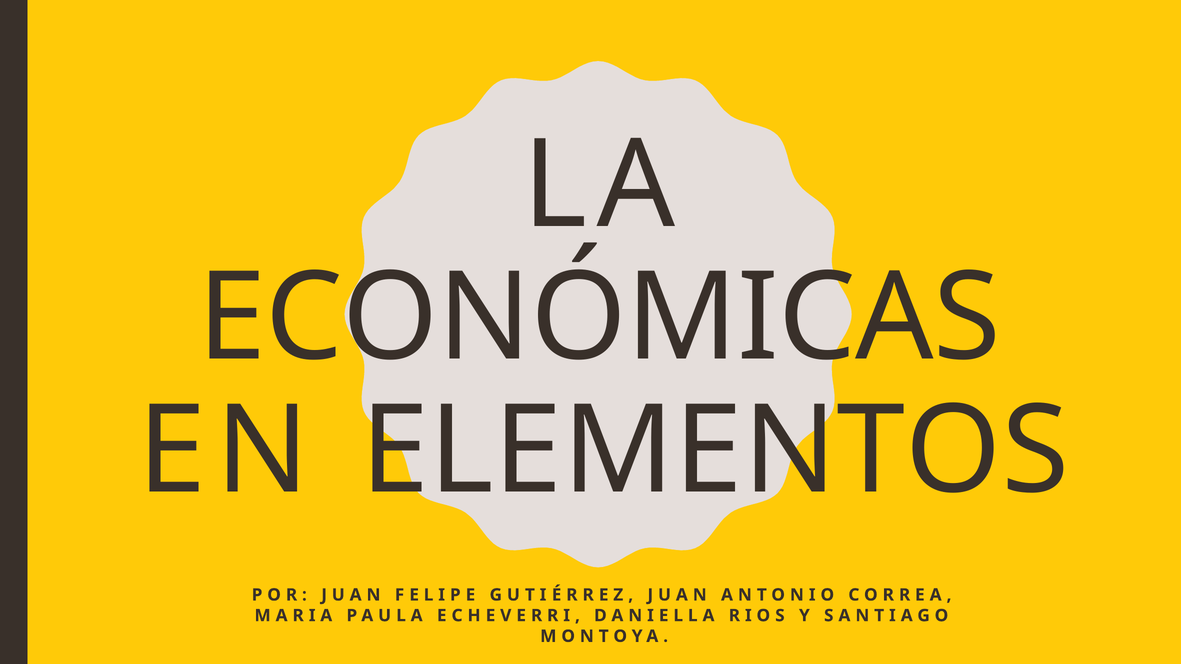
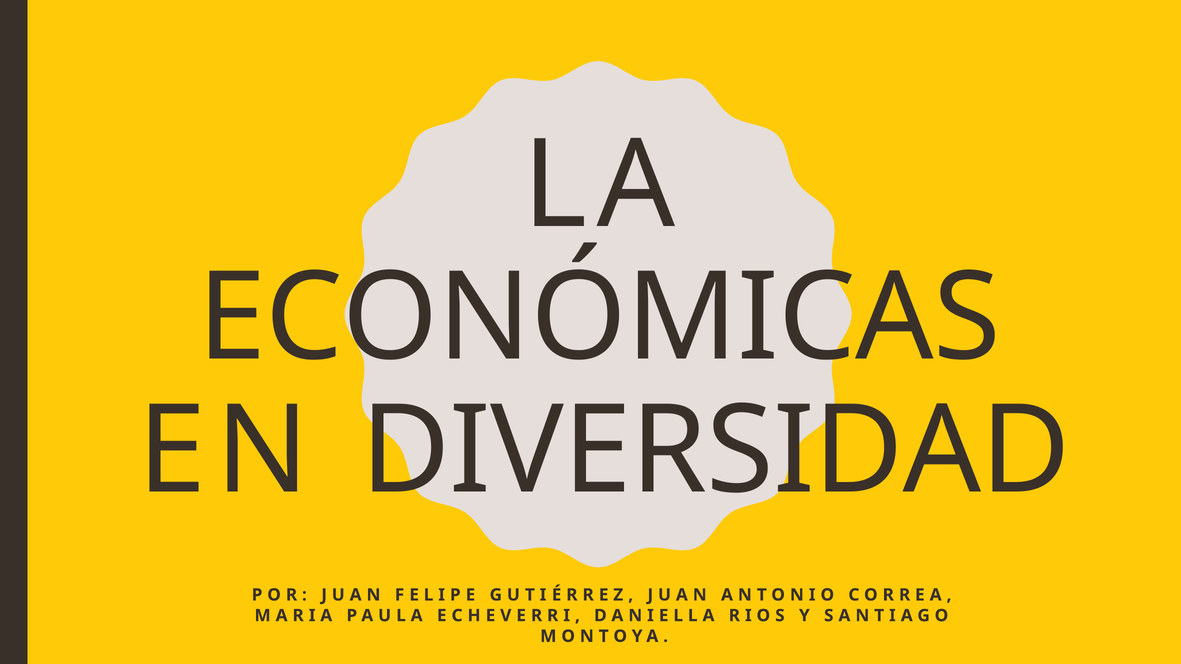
ELEMENTOS: ELEMENTOS -> DIVERSIDAD
